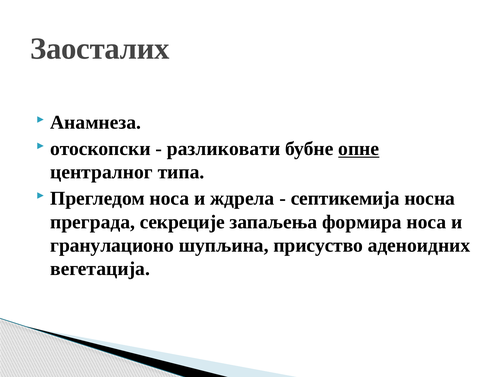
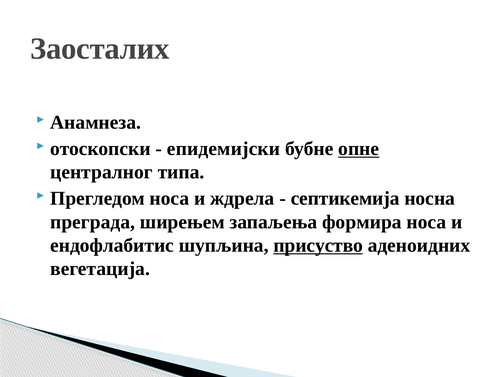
разликовати: разликовати -> епидемијски
секреције: секреције -> ширењем
гранулационо: гранулационо -> ендофлабитис
присуство underline: none -> present
